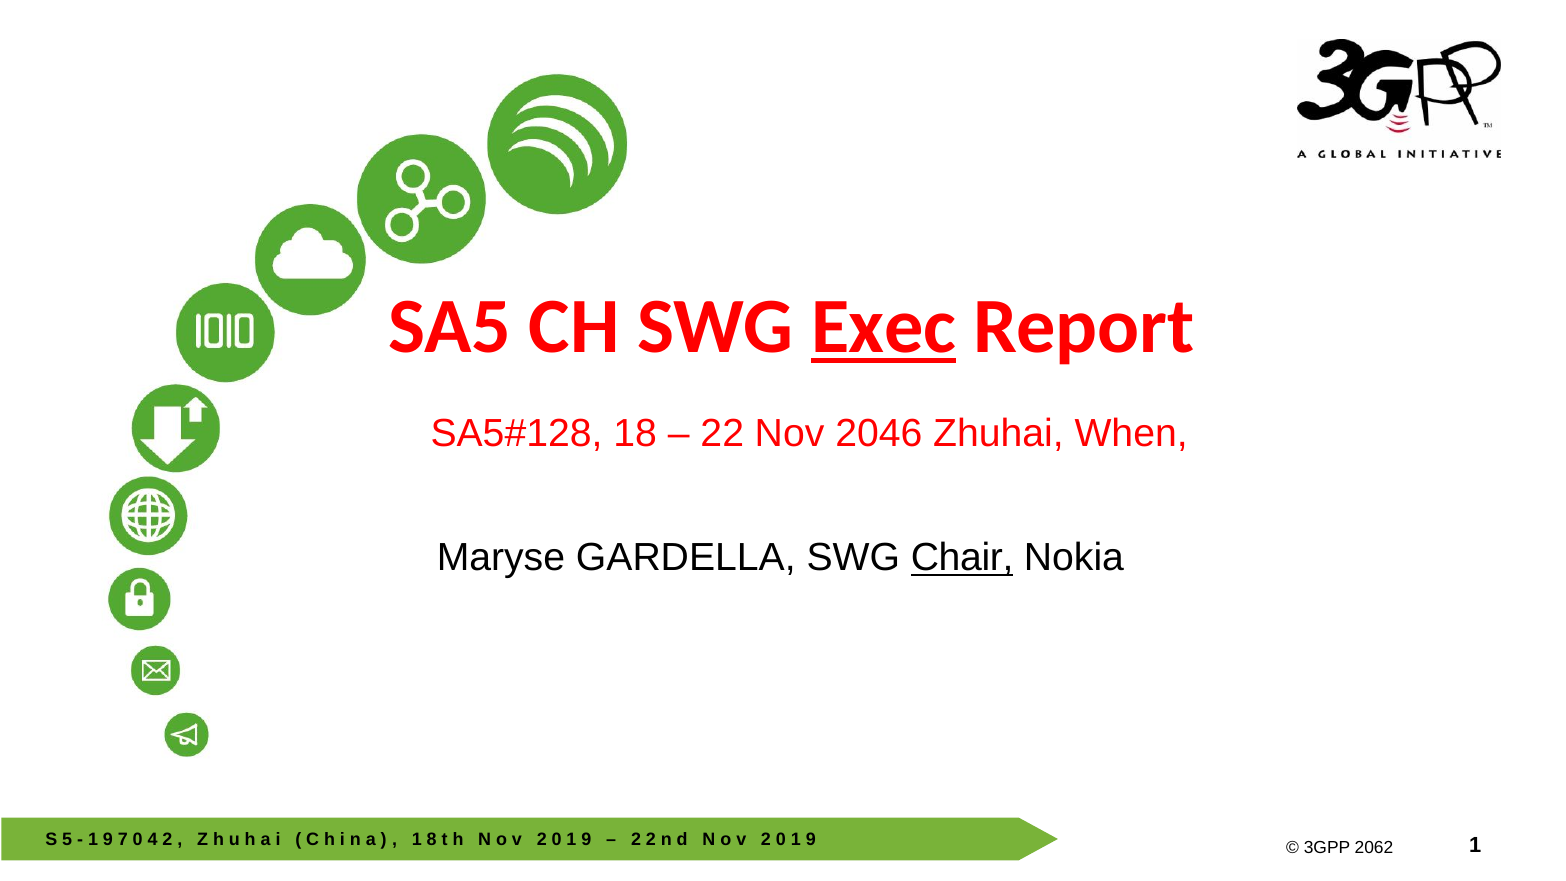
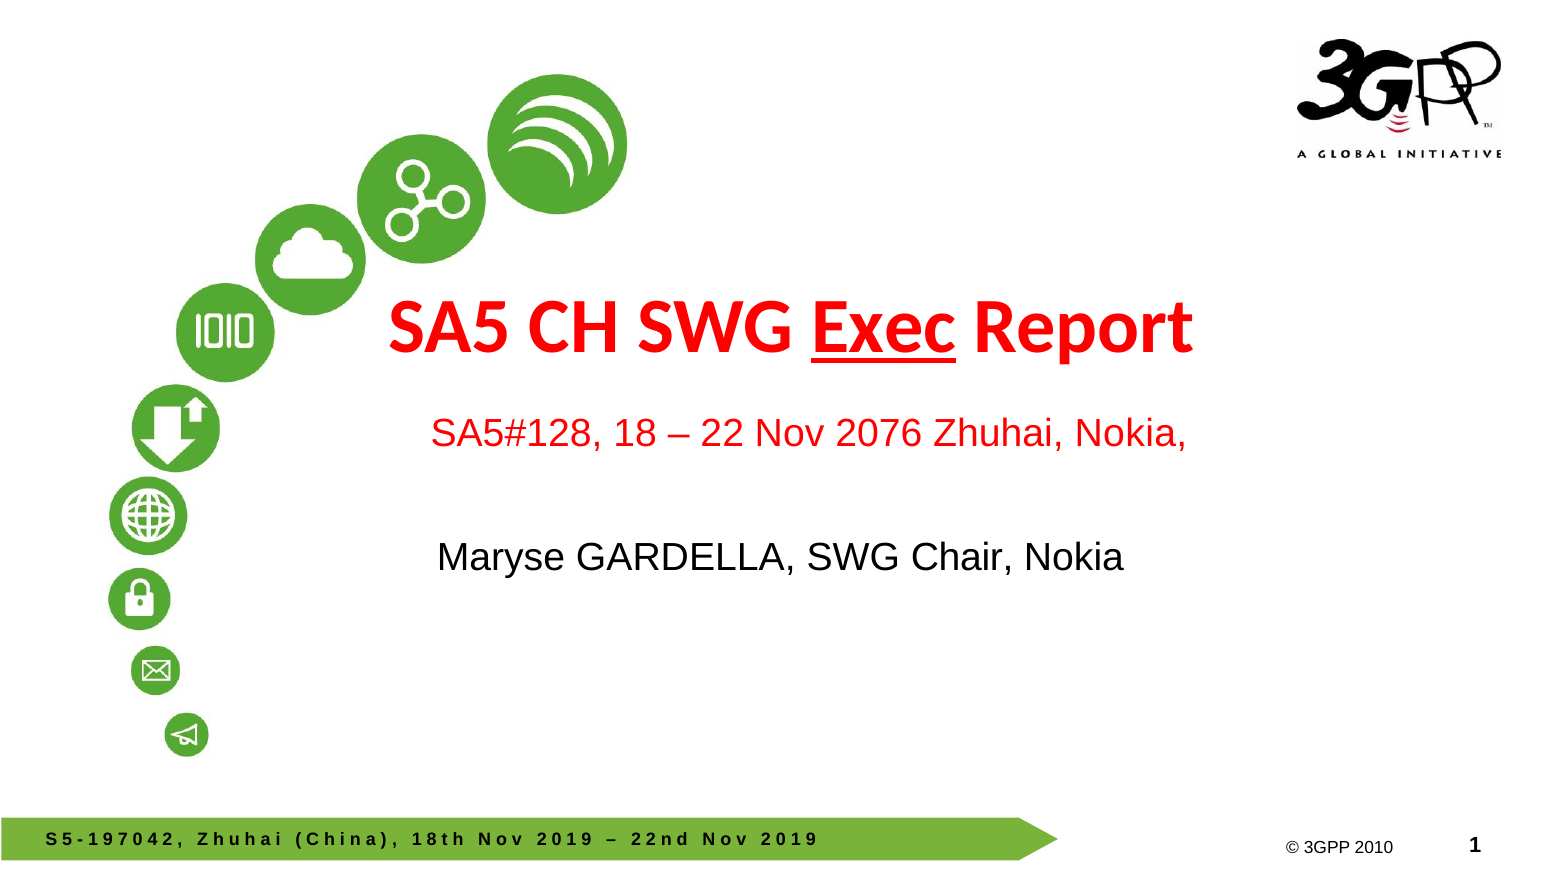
2046: 2046 -> 2076
Zhuhai When: When -> Nokia
Chair underline: present -> none
2062: 2062 -> 2010
